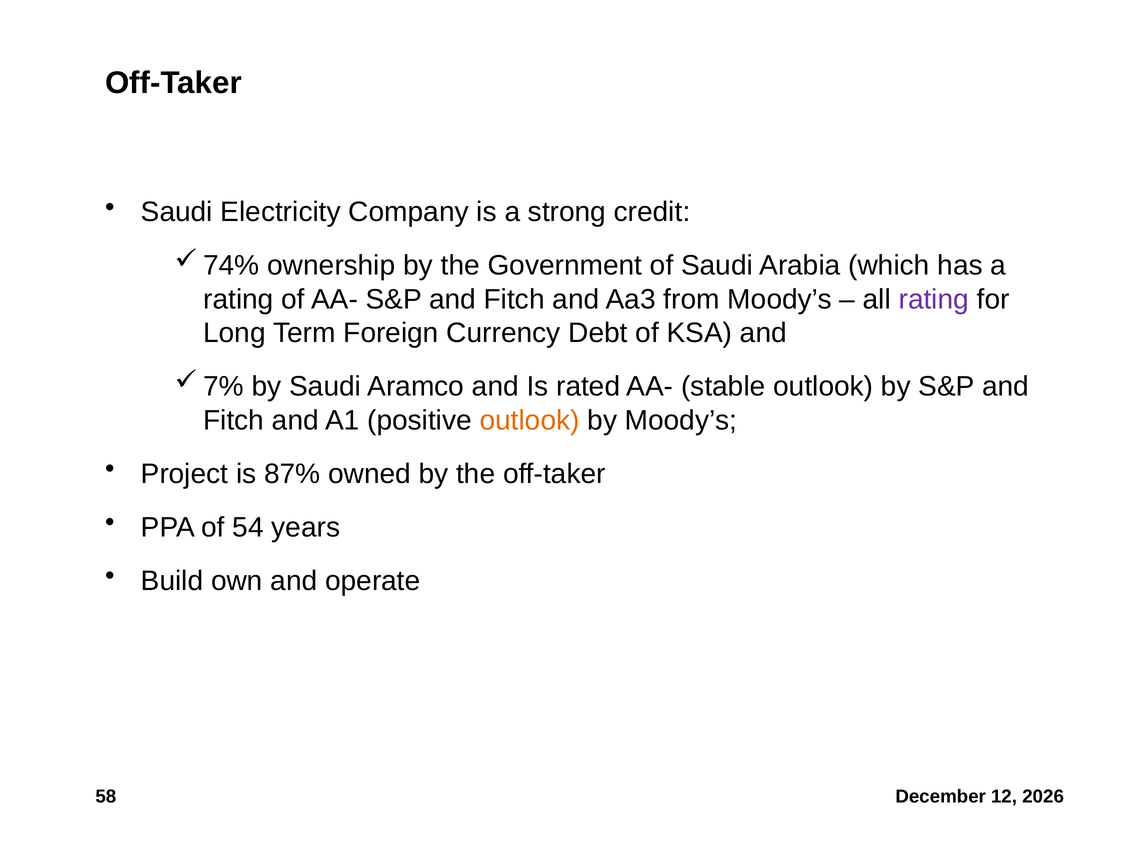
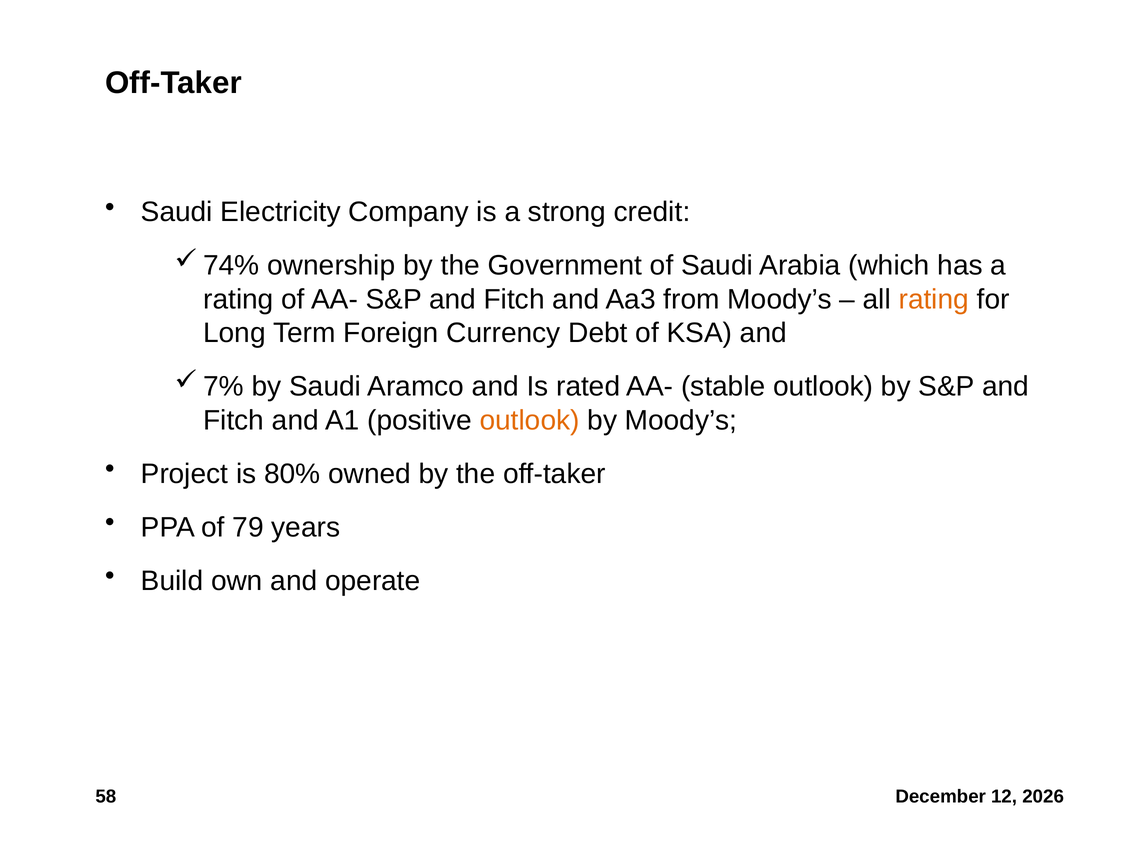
rating at (934, 299) colour: purple -> orange
87%: 87% -> 80%
54: 54 -> 79
